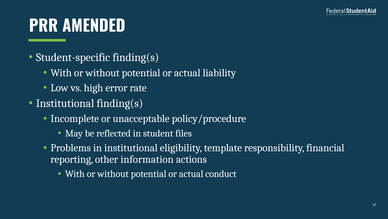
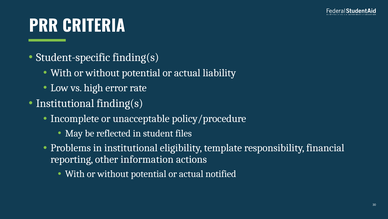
AMENDED: AMENDED -> CRITERIA
conduct: conduct -> notified
